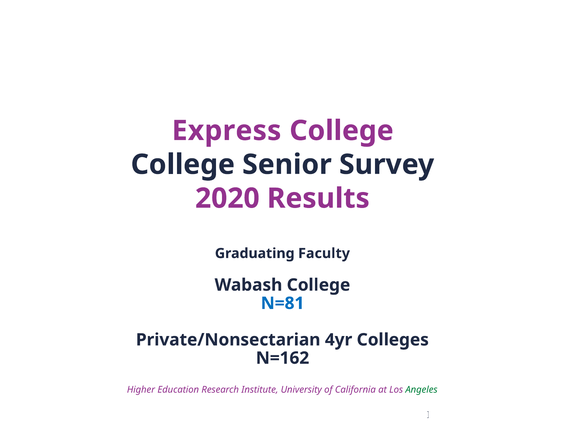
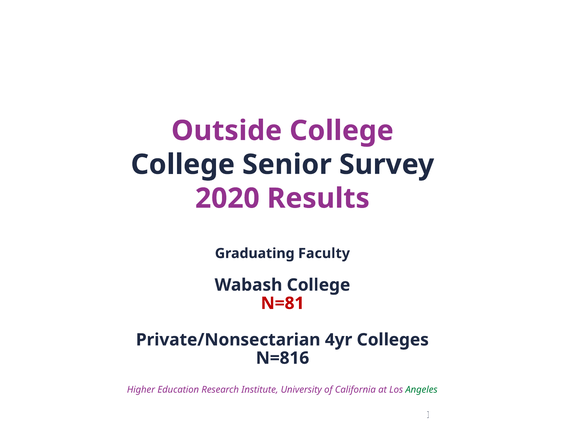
Express: Express -> Outside
N=81 colour: blue -> red
N=162: N=162 -> N=816
